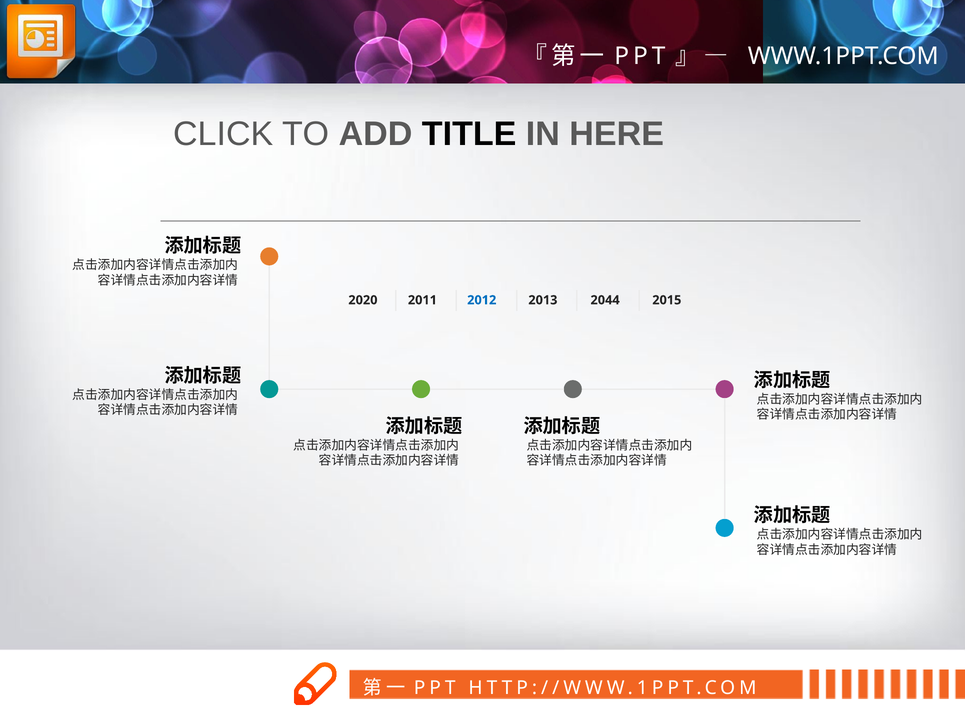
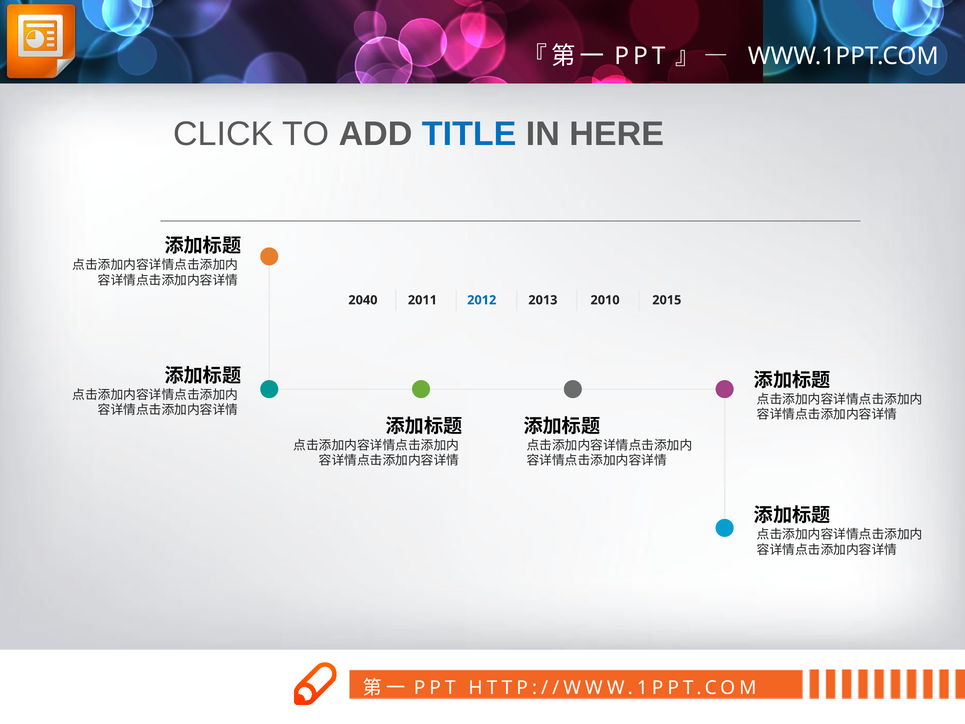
TITLE colour: black -> blue
2020: 2020 -> 2040
2044: 2044 -> 2010
